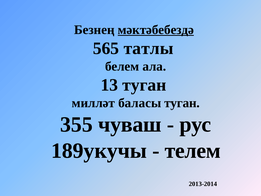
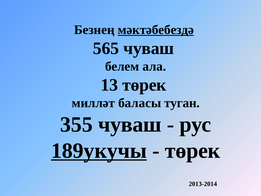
565 татлы: татлы -> чуваш
13 туган: туган -> төрек
189укучы underline: none -> present
телем at (193, 150): телем -> төрек
